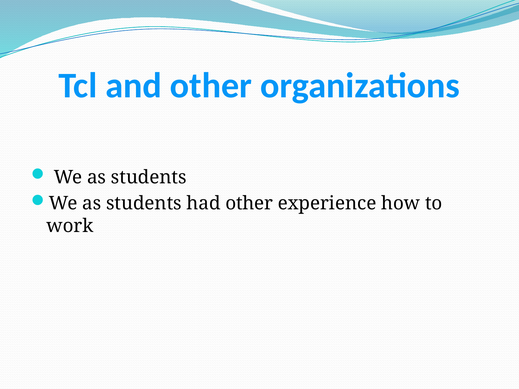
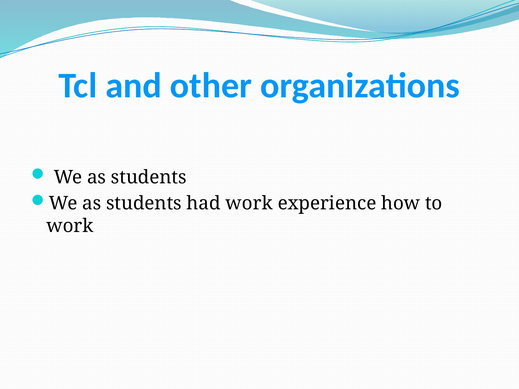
had other: other -> work
